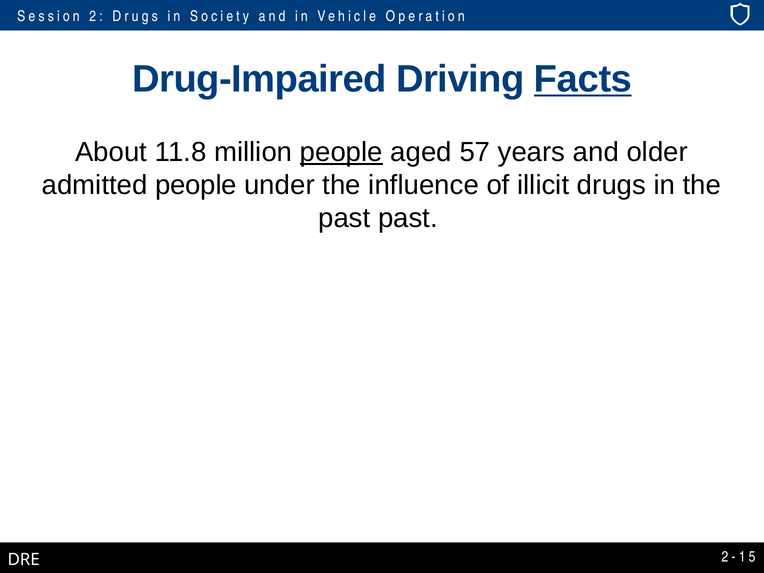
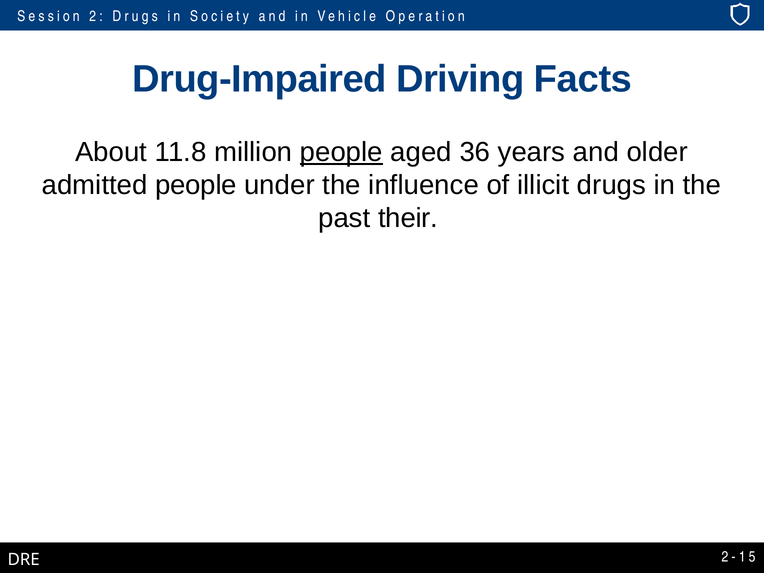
Facts underline: present -> none
57: 57 -> 36
past past: past -> their
